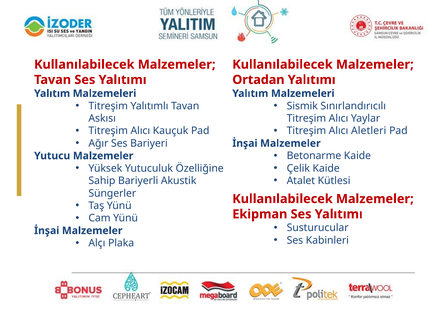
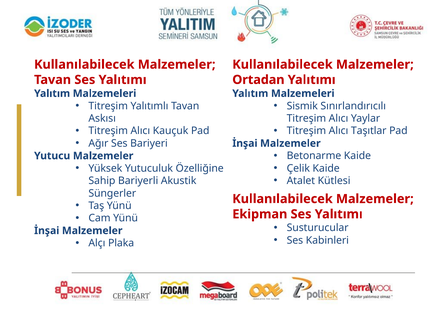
Aletleri: Aletleri -> Taşıtlar
